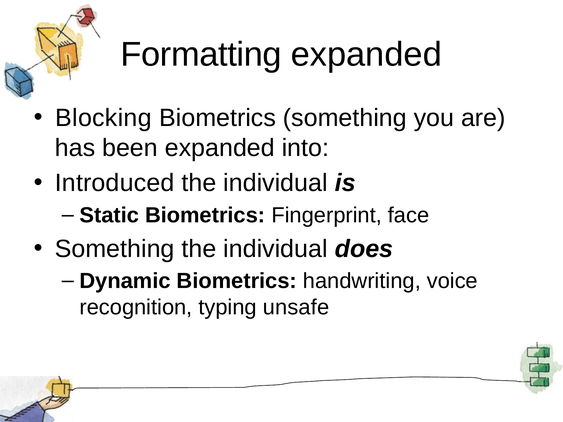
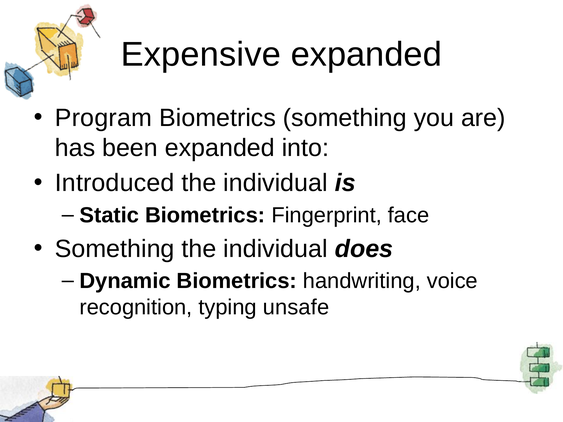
Formatting: Formatting -> Expensive
Blocking: Blocking -> Program
